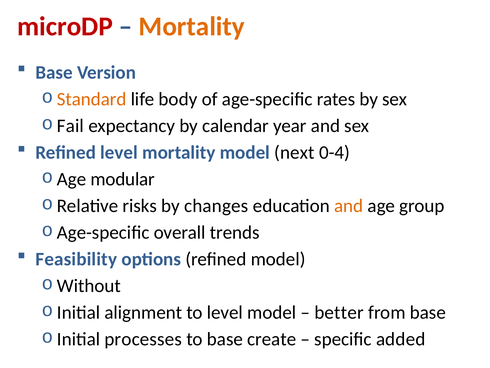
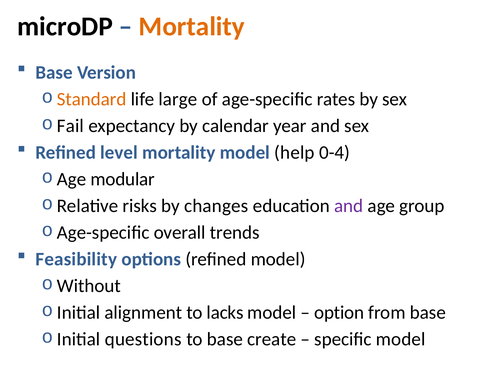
microDP colour: red -> black
body: body -> large
next: next -> help
and at (349, 206) colour: orange -> purple
to level: level -> lacks
better: better -> option
processes: processes -> questions
specific added: added -> model
